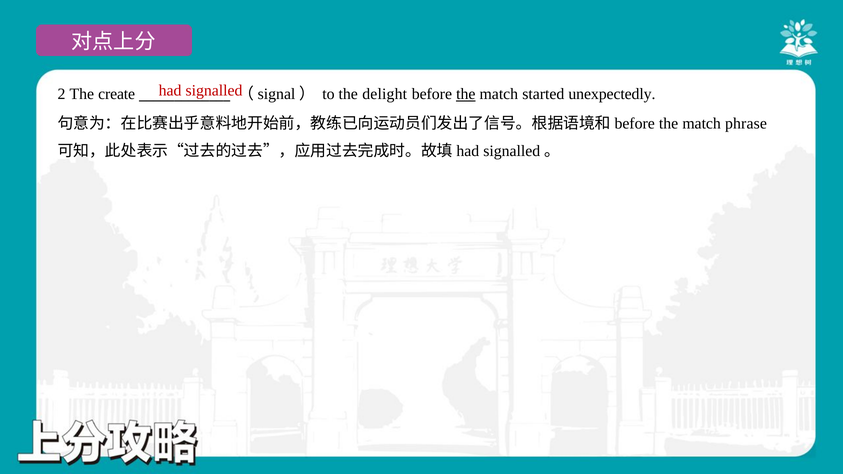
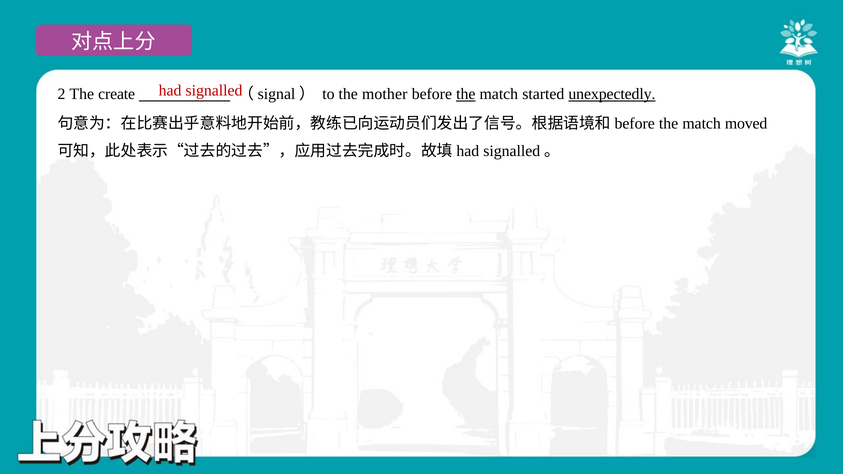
delight: delight -> mother
unexpectedly underline: none -> present
phrase: phrase -> moved
